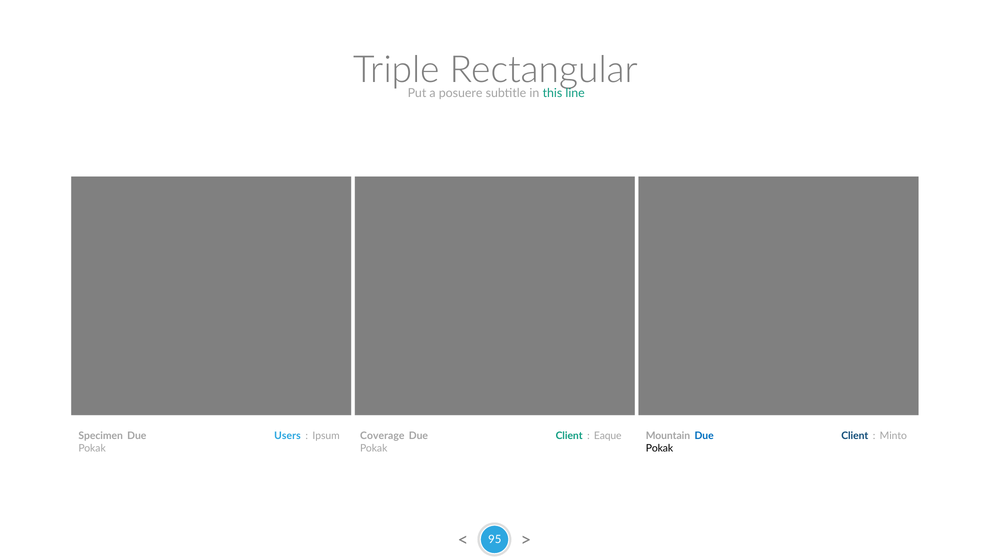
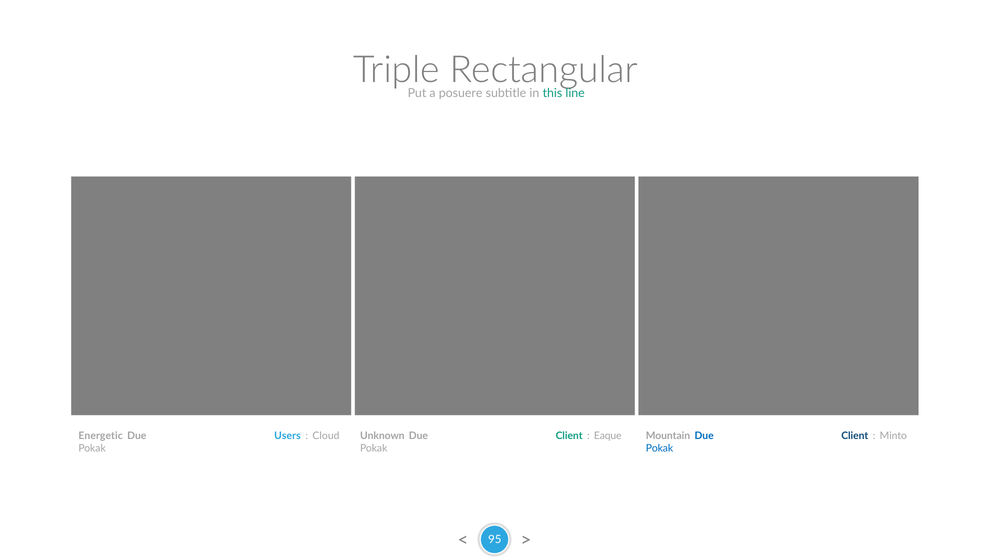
Specimen: Specimen -> Energetic
Ipsum: Ipsum -> Cloud
Coverage: Coverage -> Unknown
Pokak at (659, 449) colour: black -> blue
